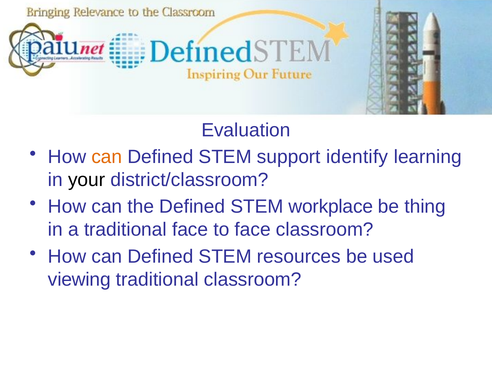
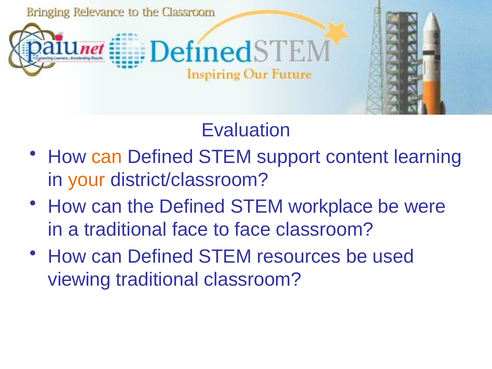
identify: identify -> content
your colour: black -> orange
thing: thing -> were
